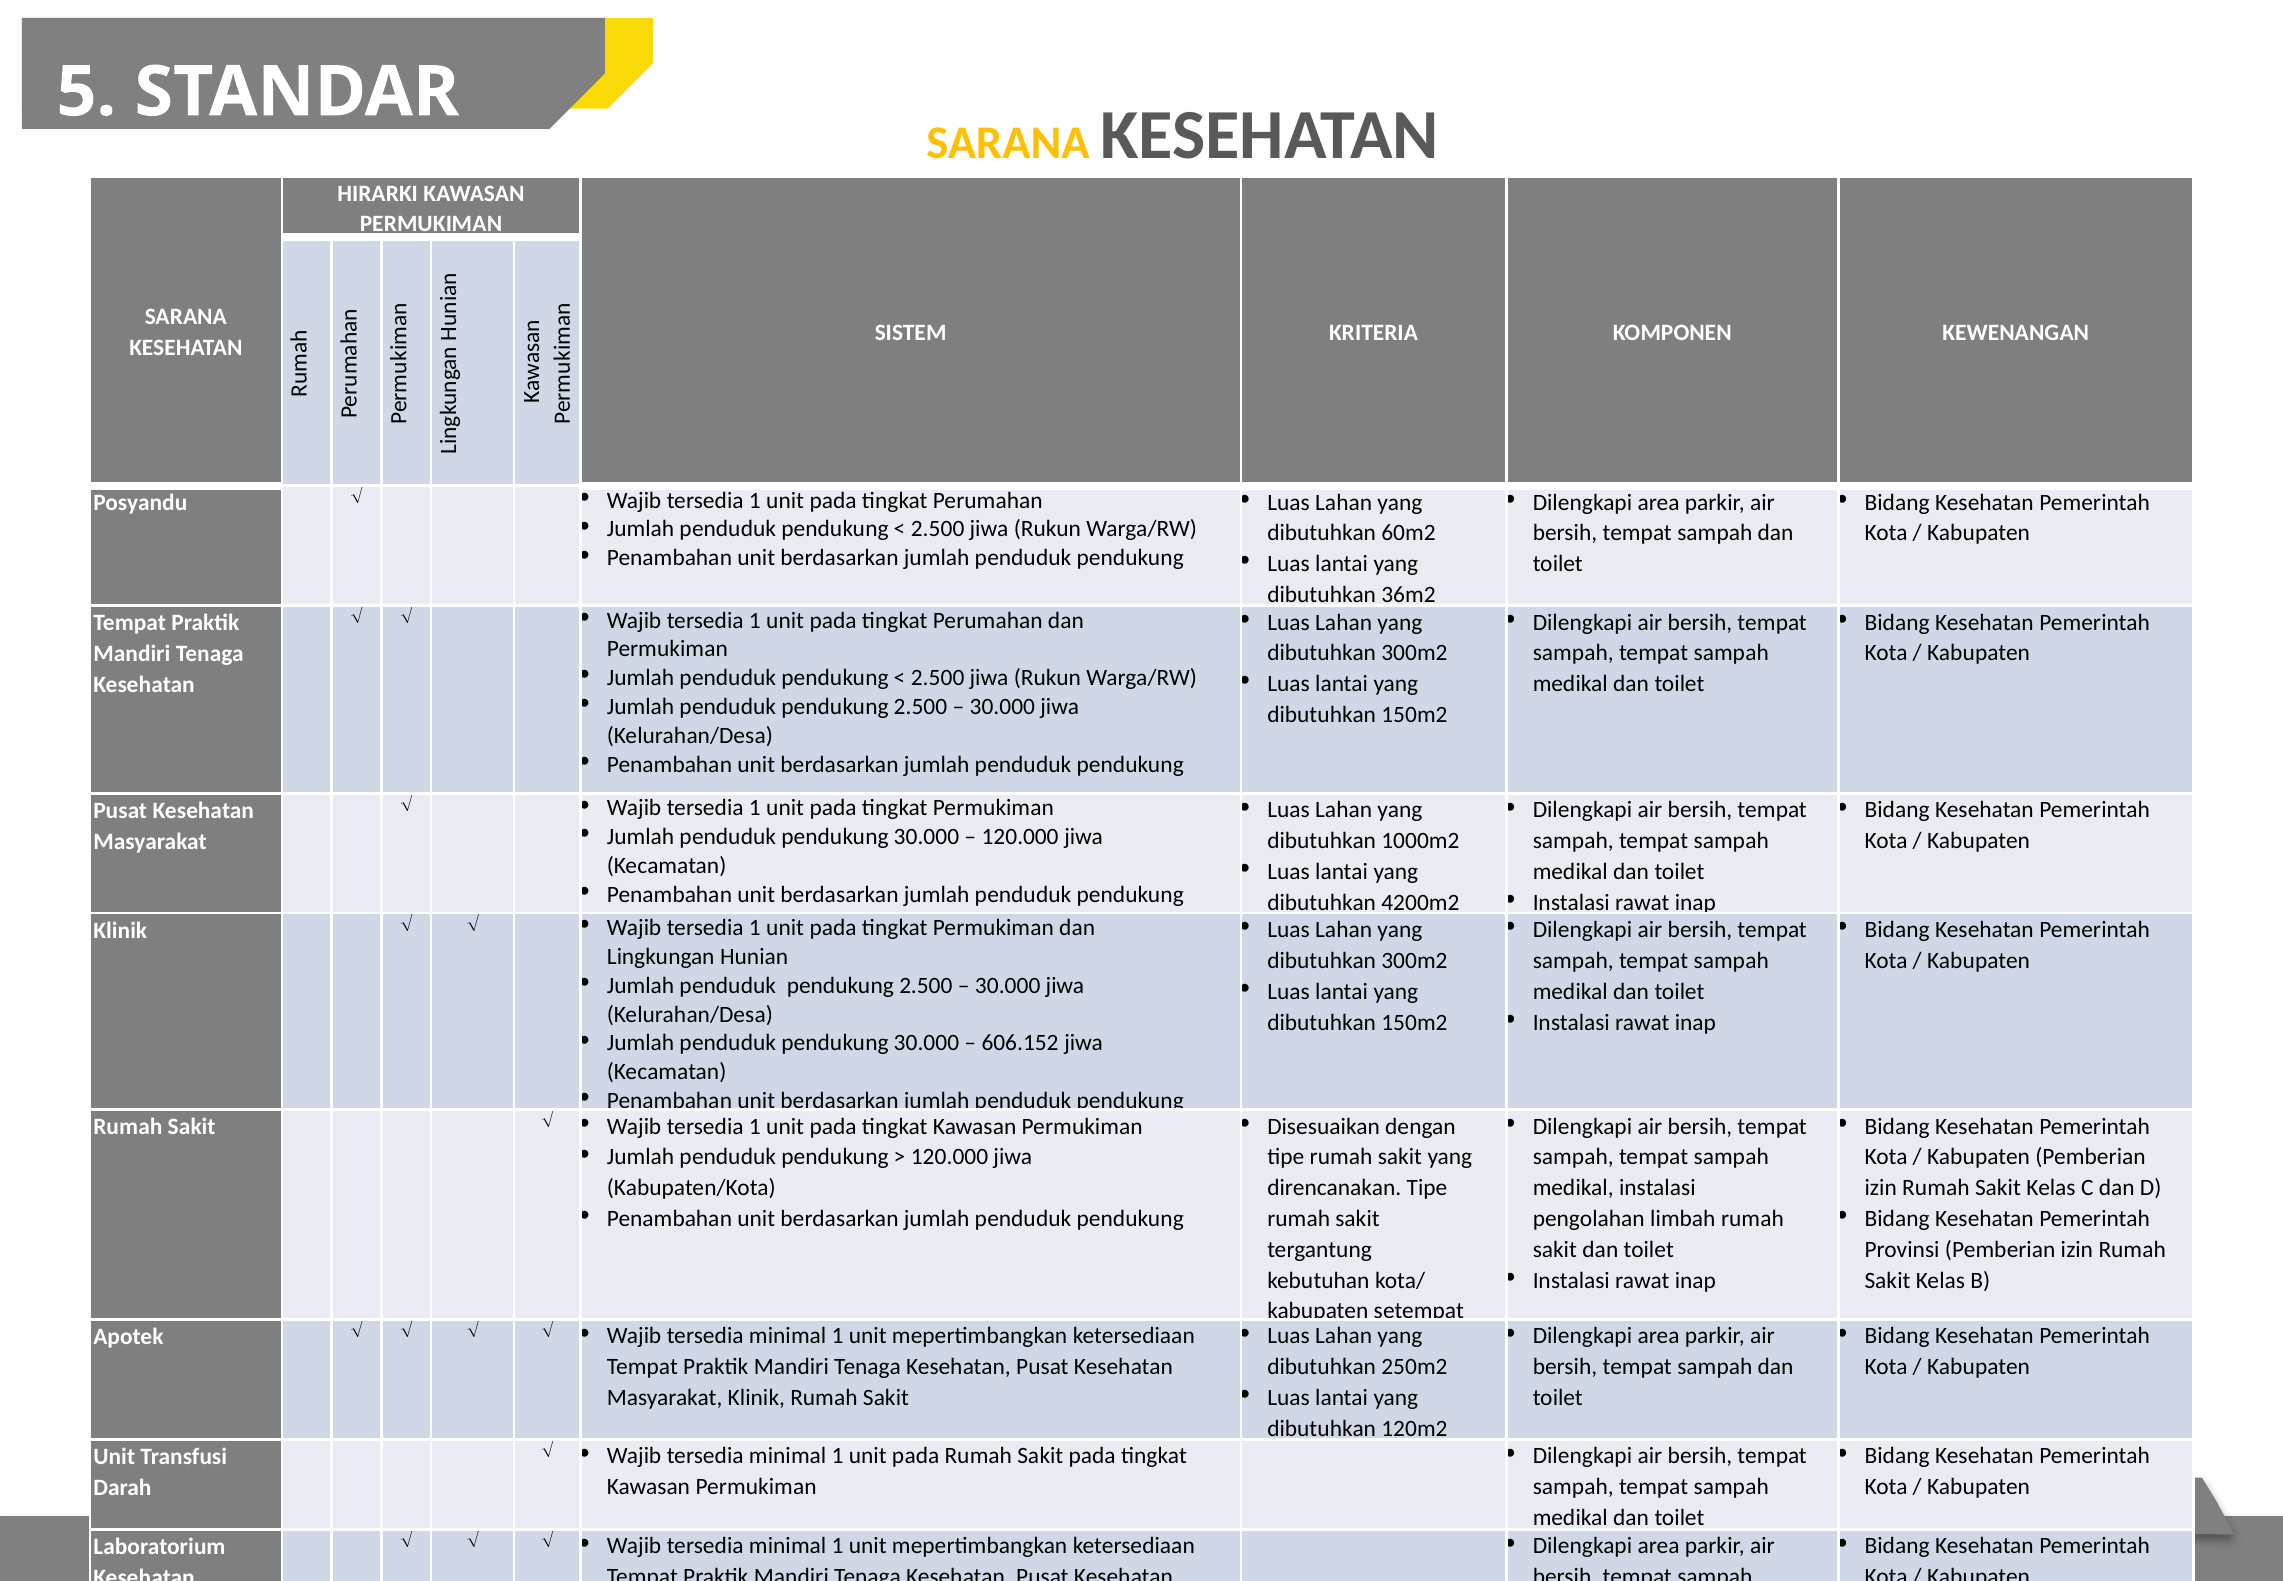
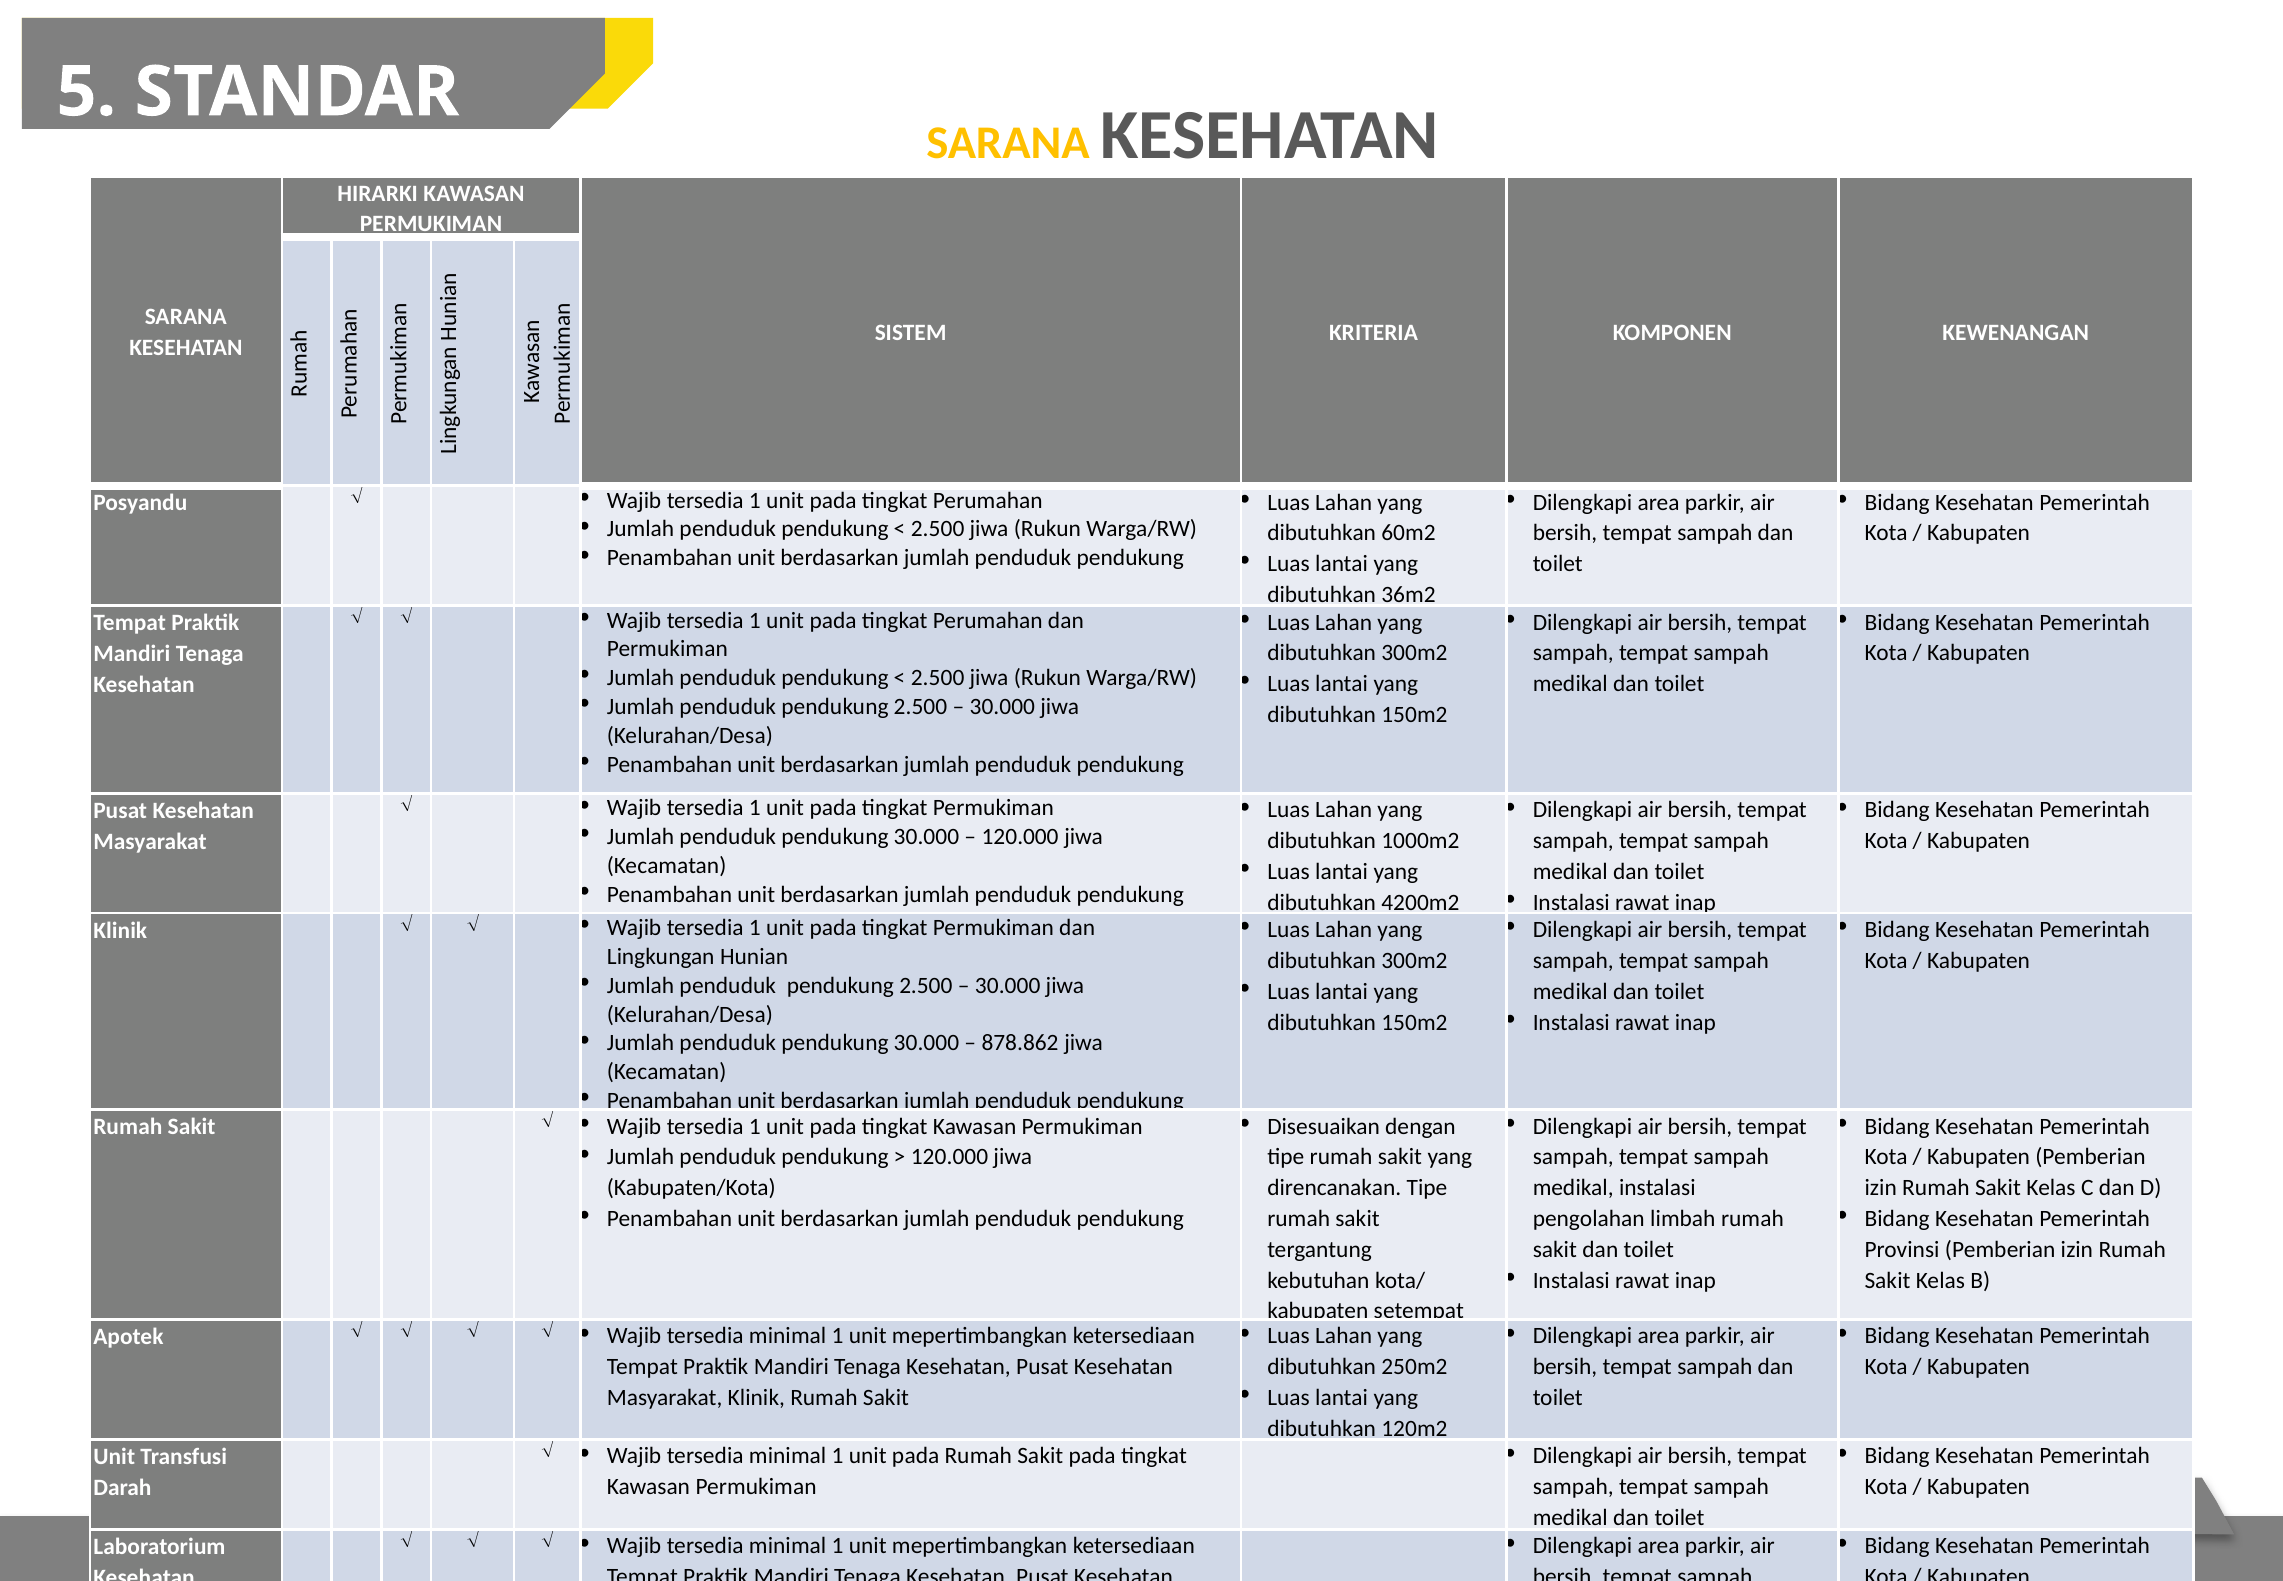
606.152: 606.152 -> 878.862
